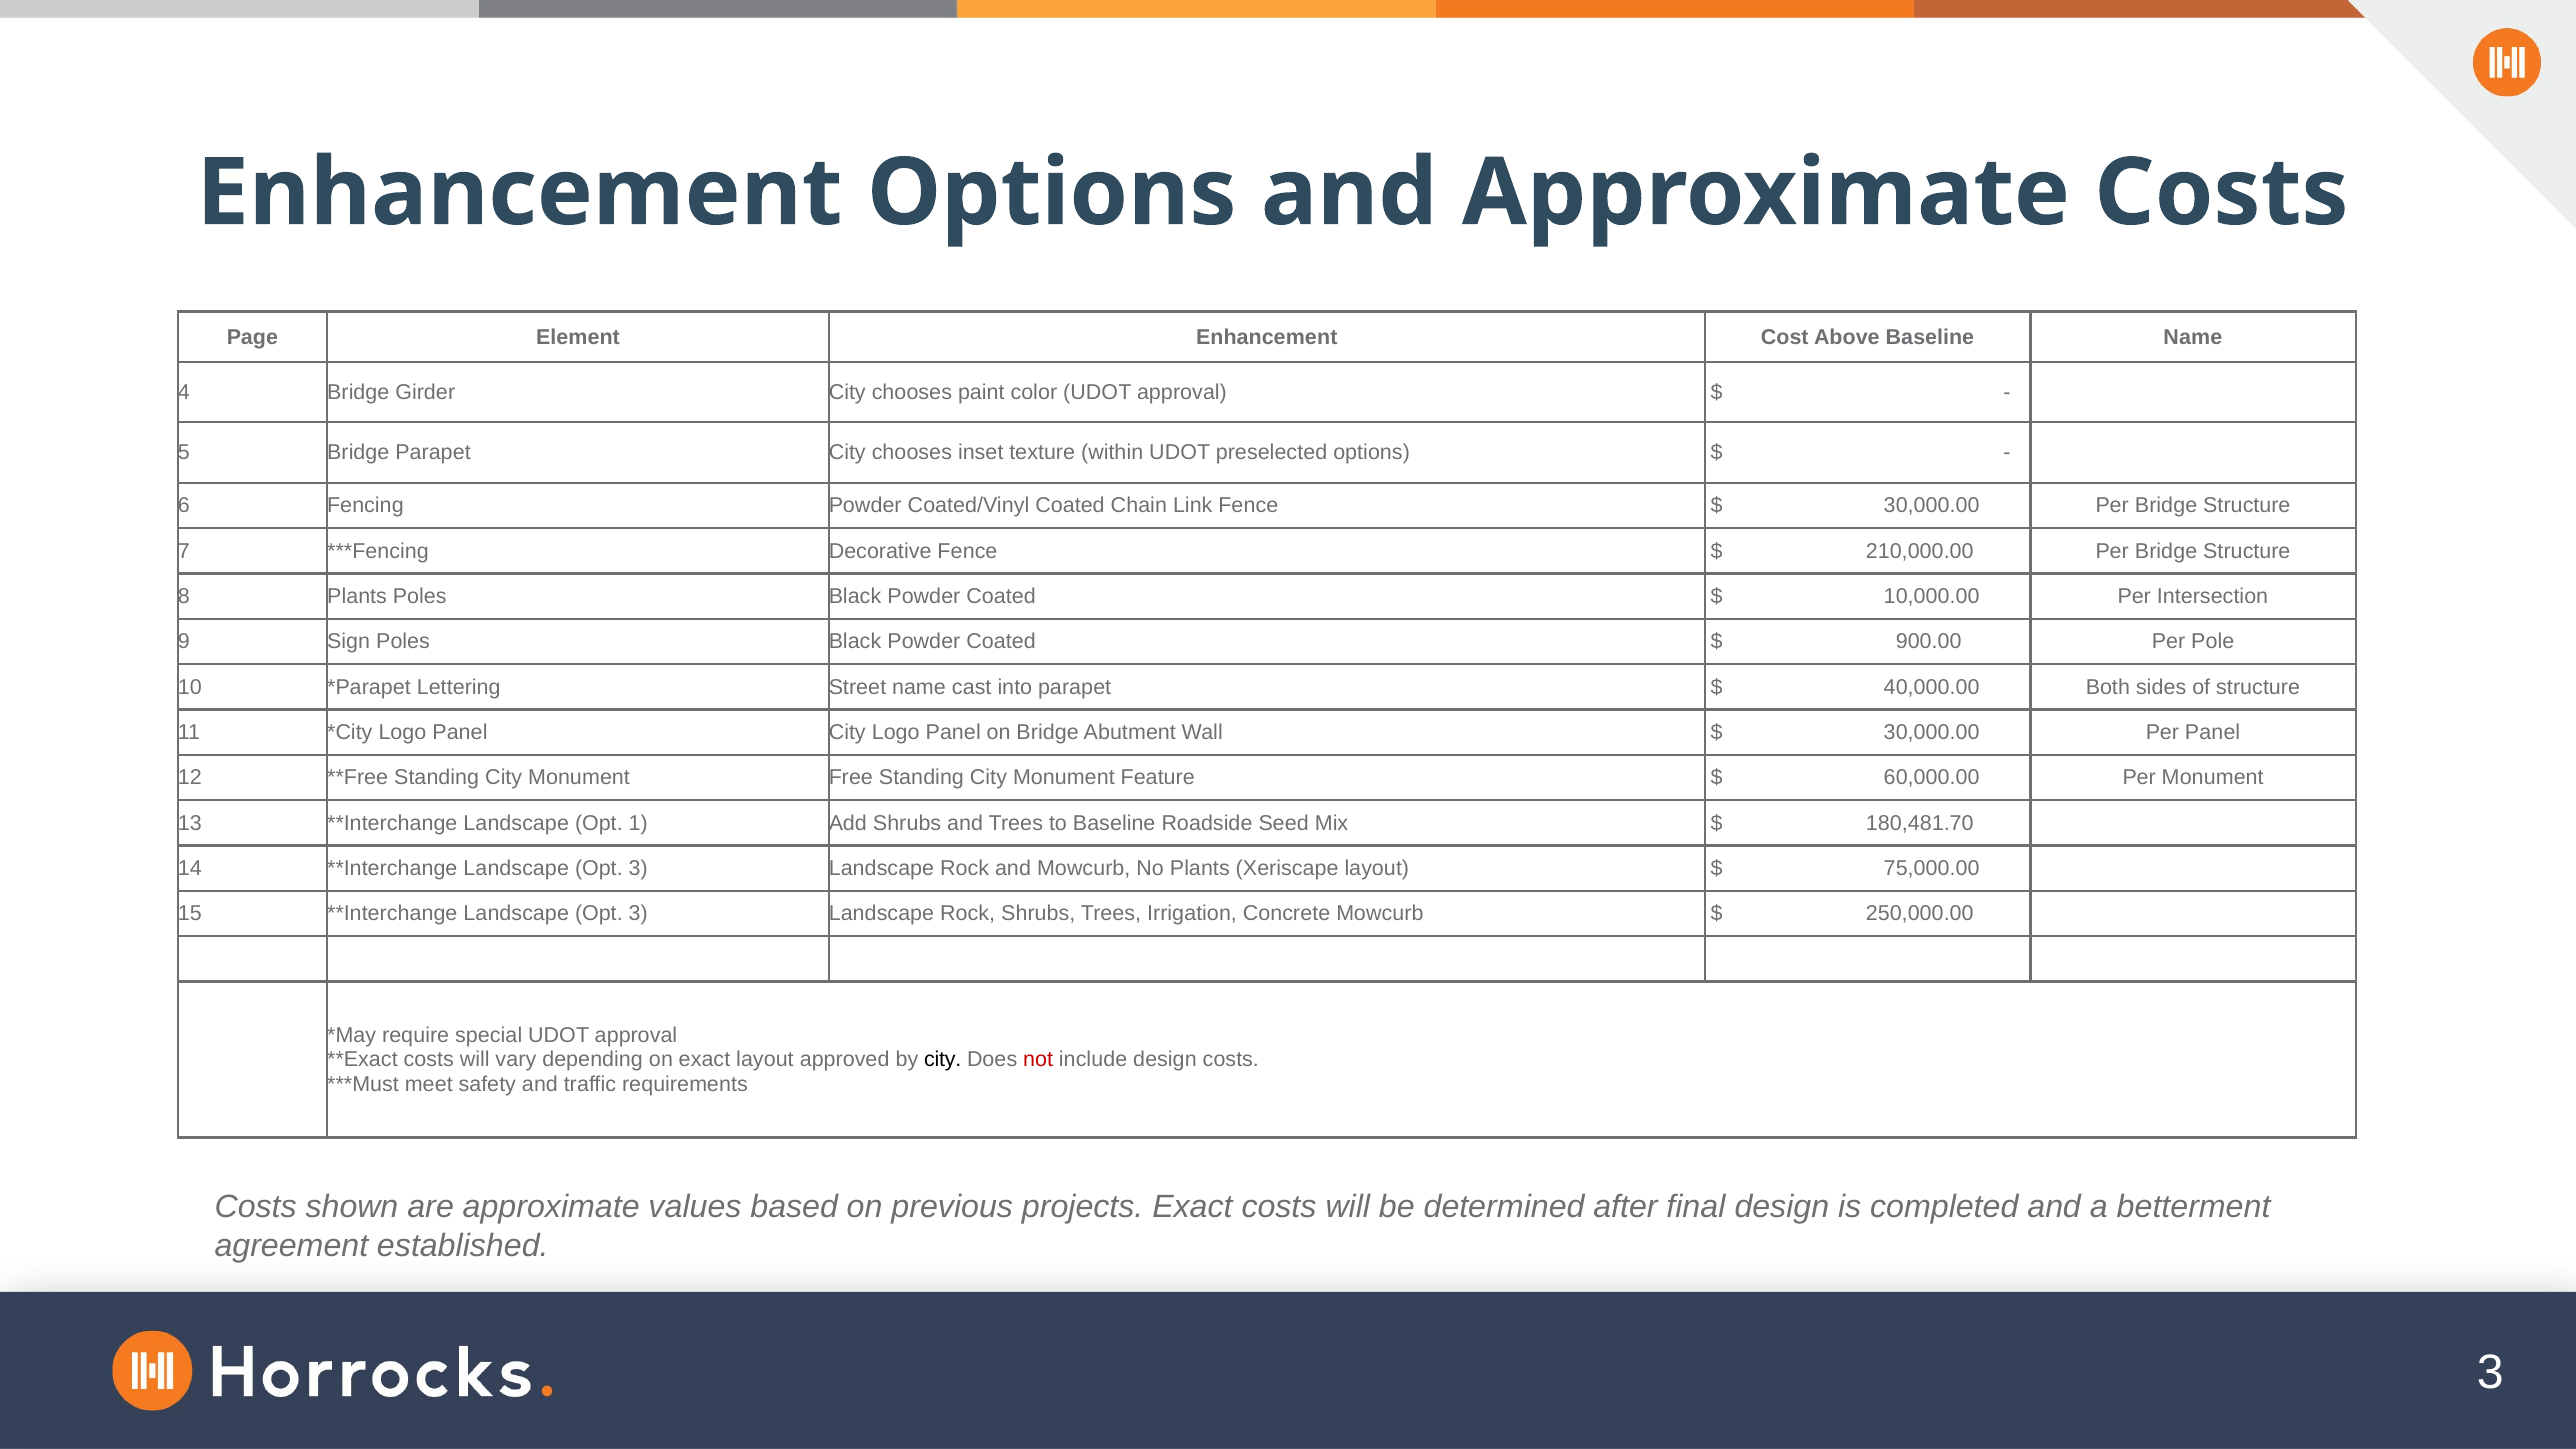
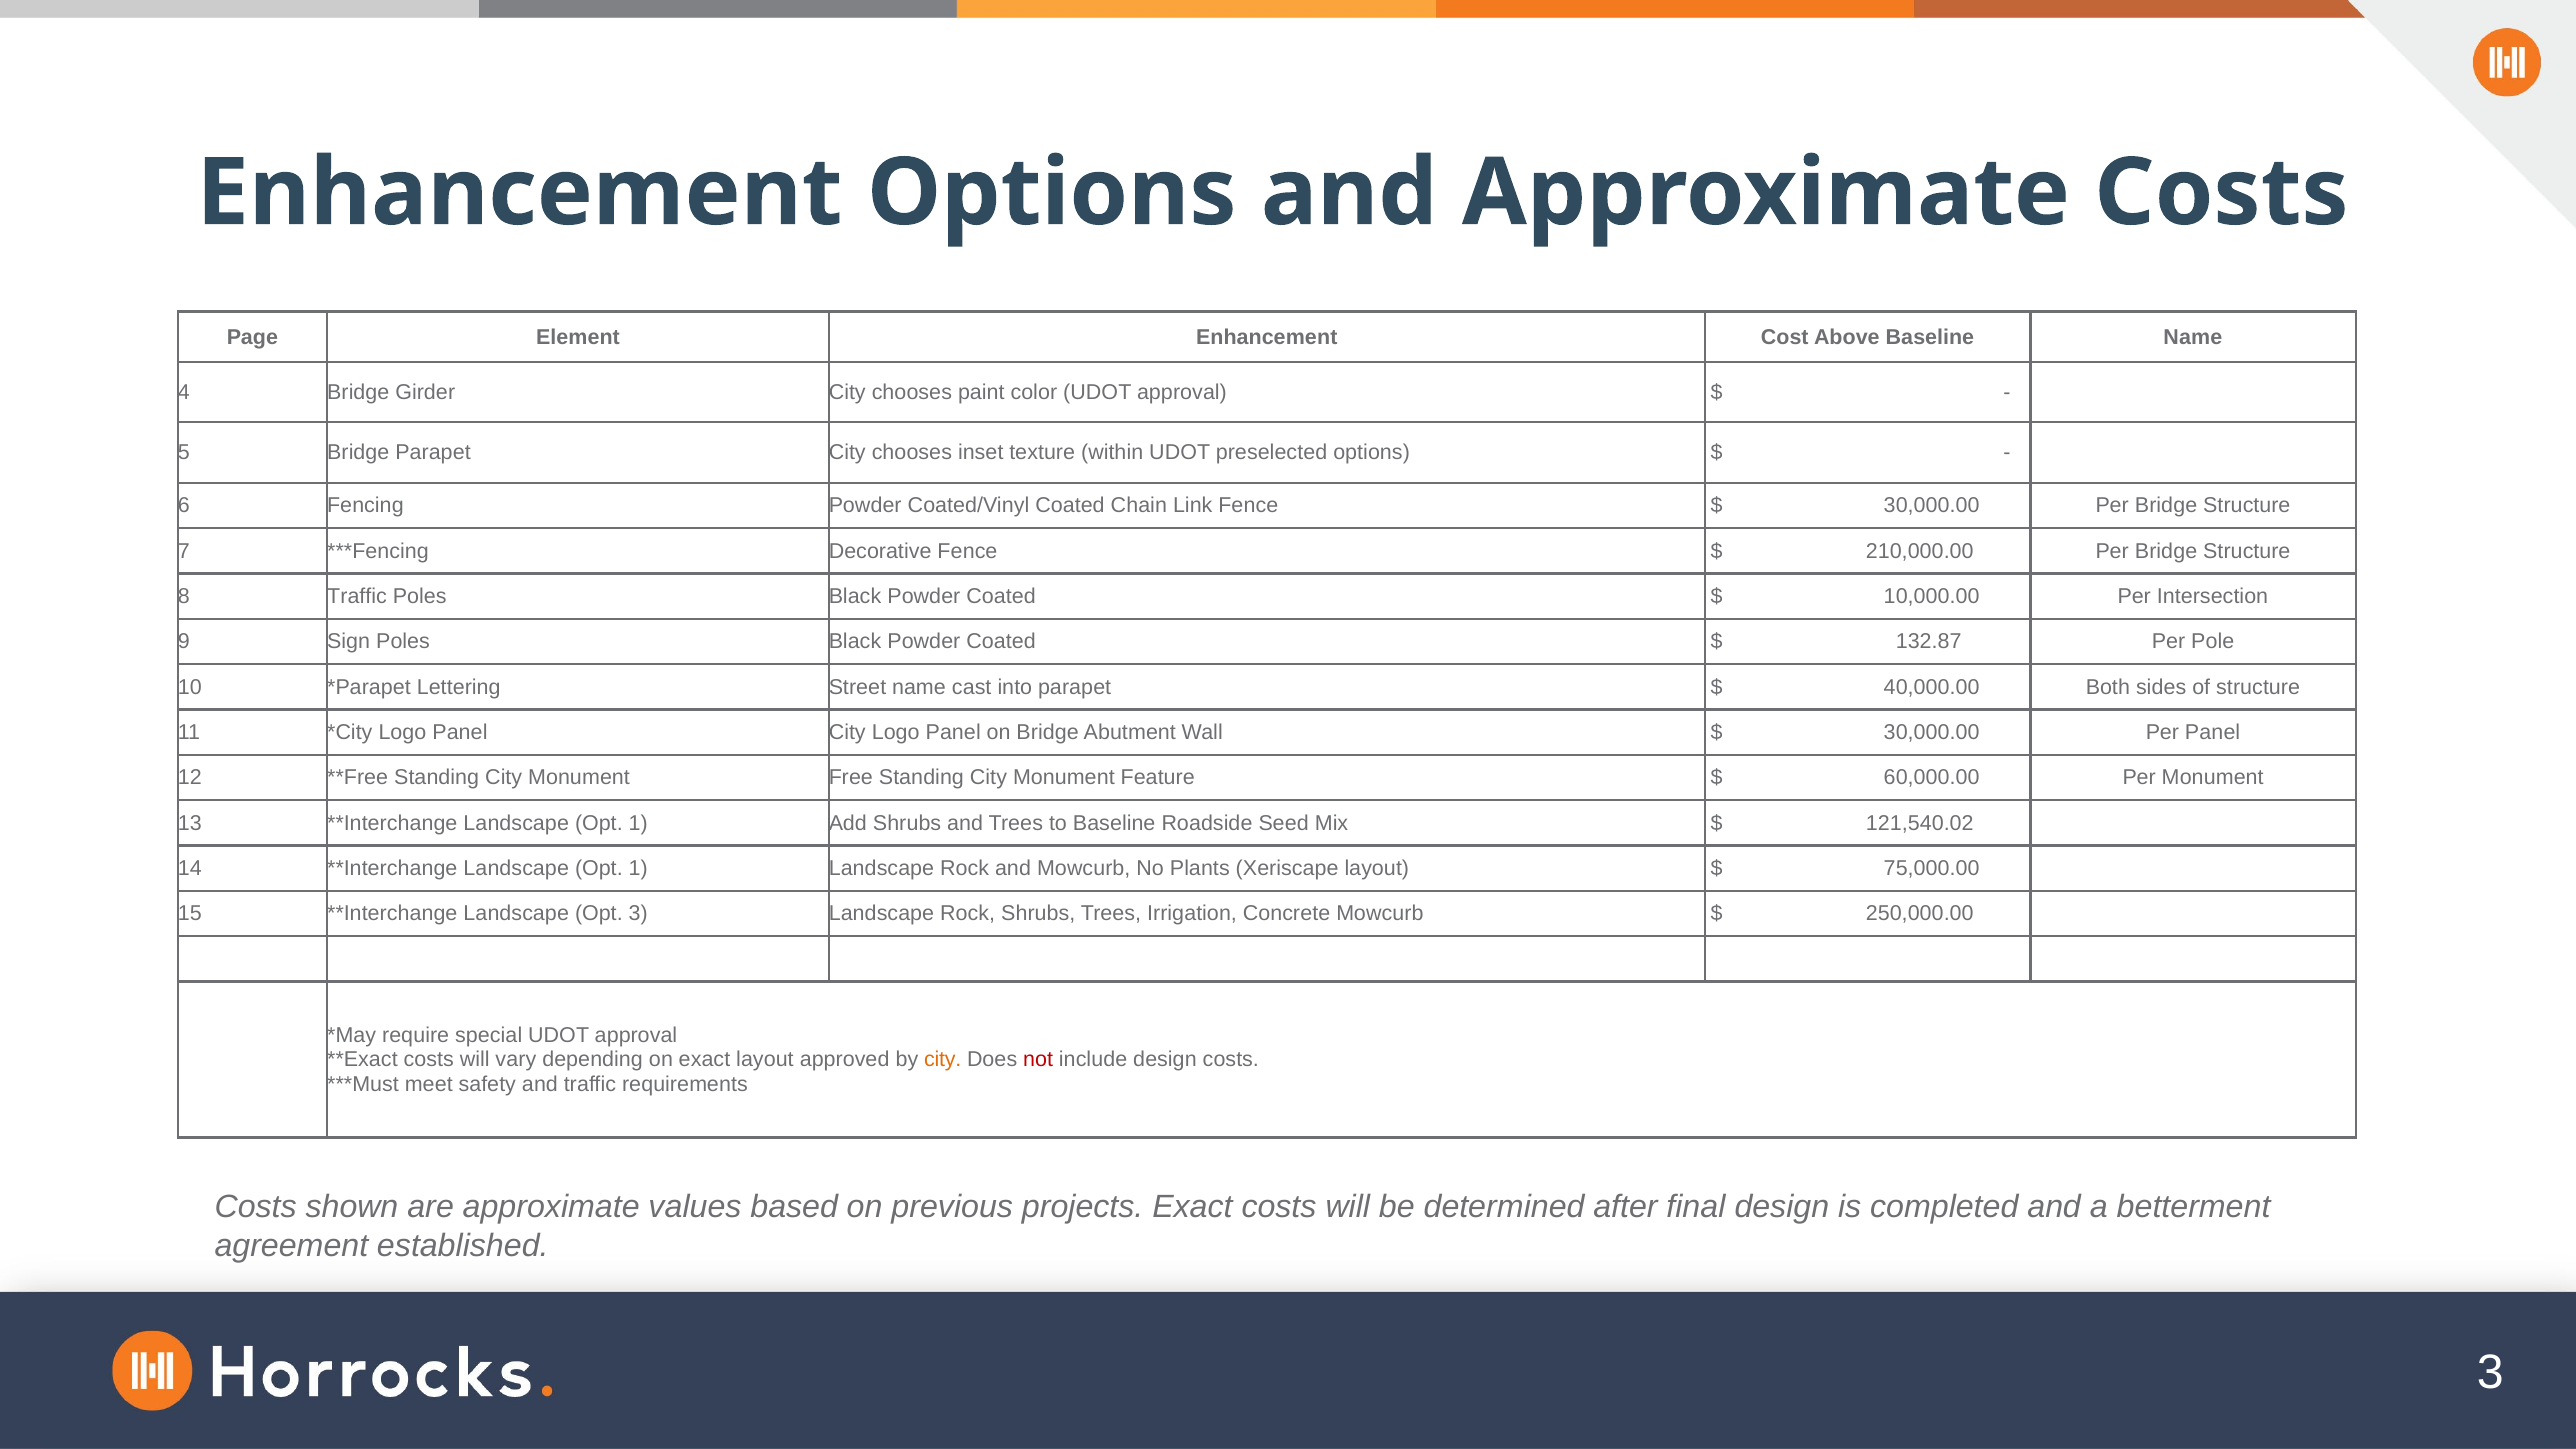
8 Plants: Plants -> Traffic
900.00: 900.00 -> 132.87
180,481.70: 180,481.70 -> 121,540.02
3 at (638, 868): 3 -> 1
city at (943, 1060) colour: black -> orange
